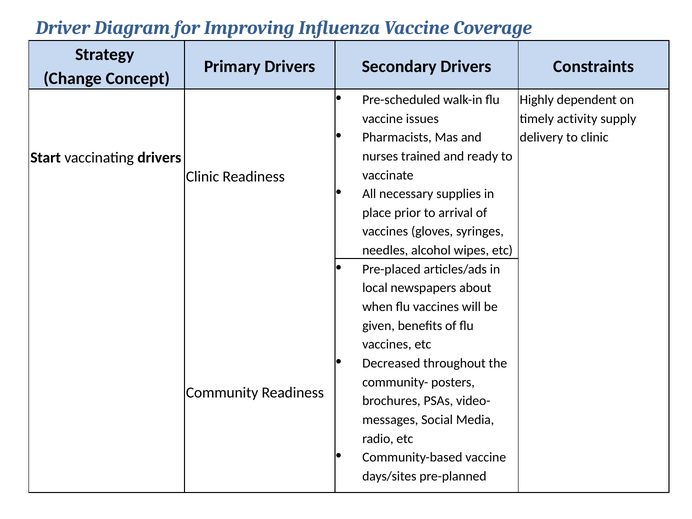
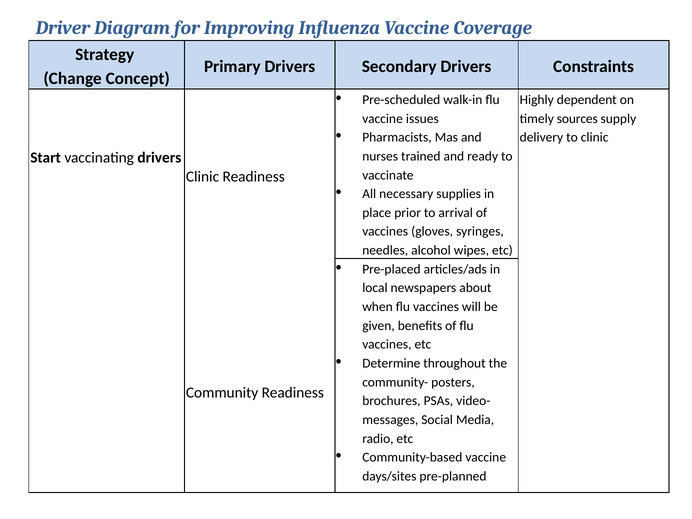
activity: activity -> sources
Decreased: Decreased -> Determine
